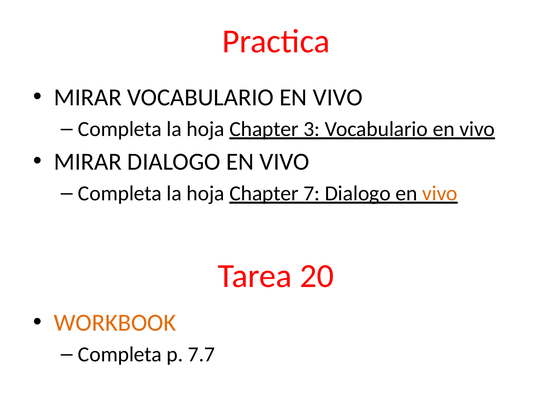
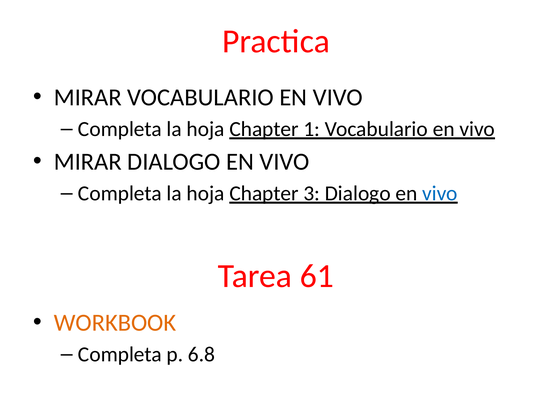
3: 3 -> 1
7: 7 -> 3
vivo at (440, 194) colour: orange -> blue
20: 20 -> 61
7.7: 7.7 -> 6.8
